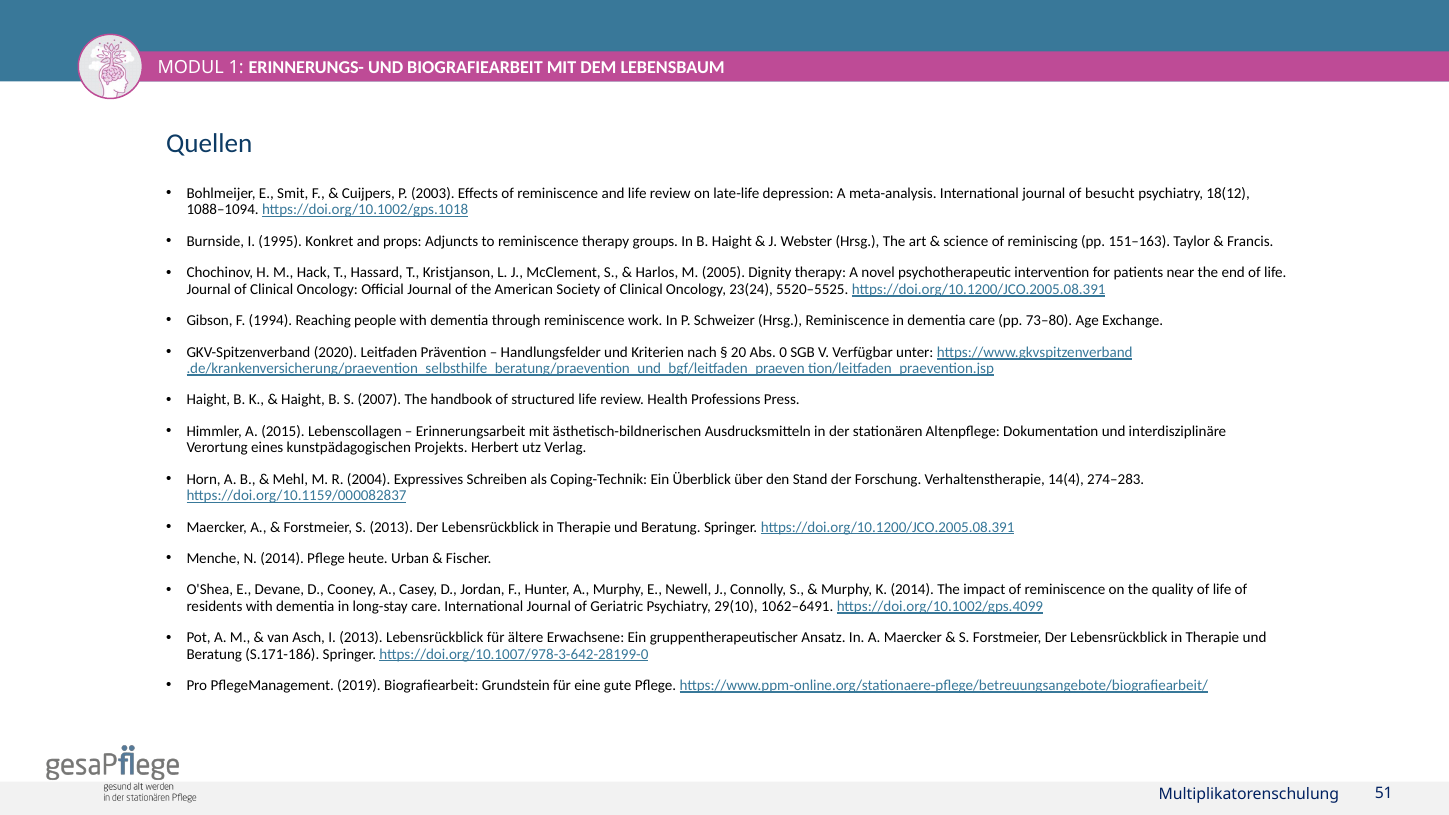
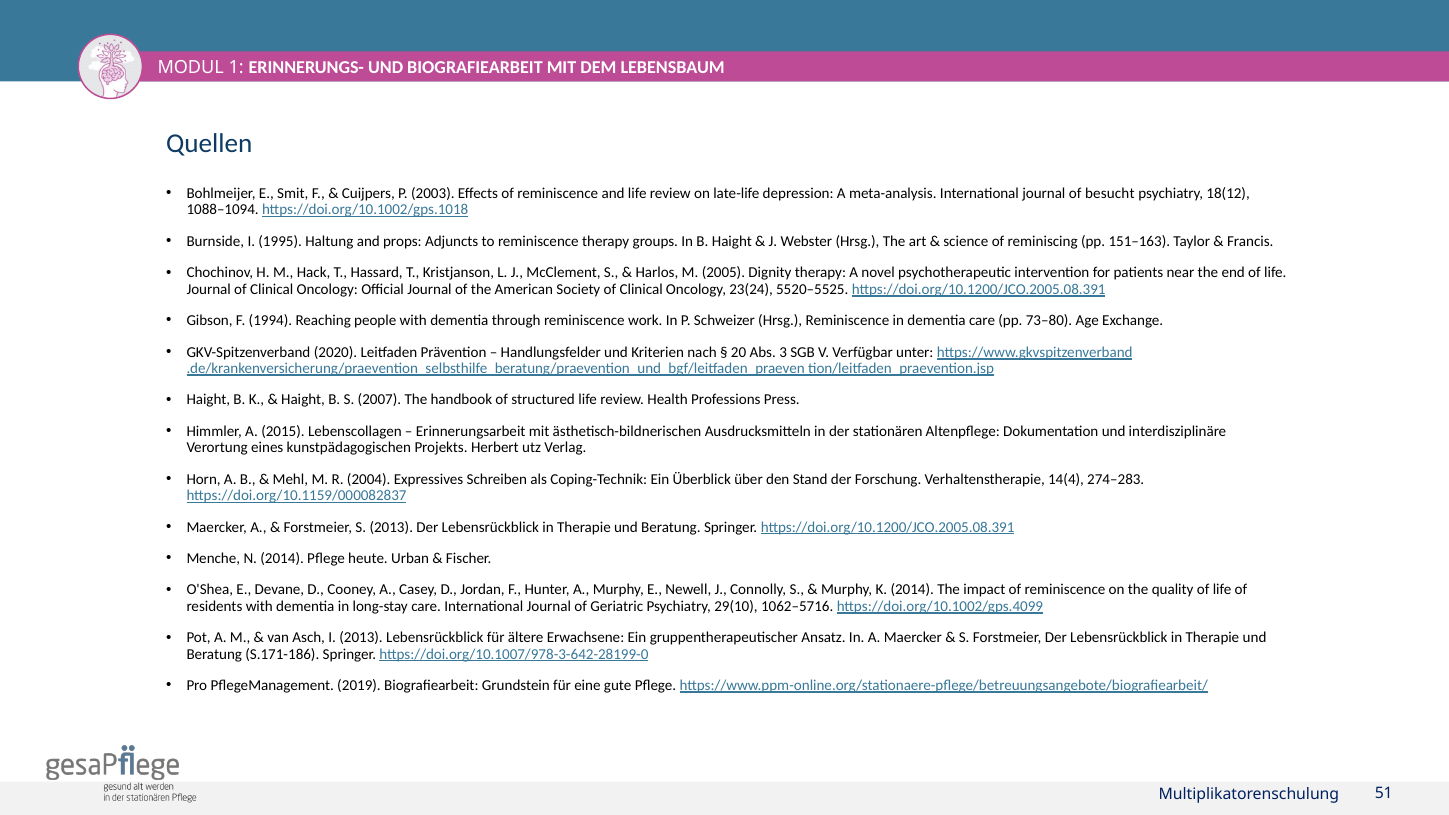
Konkret: Konkret -> Haltung
0: 0 -> 3
1062–6491: 1062–6491 -> 1062–5716
